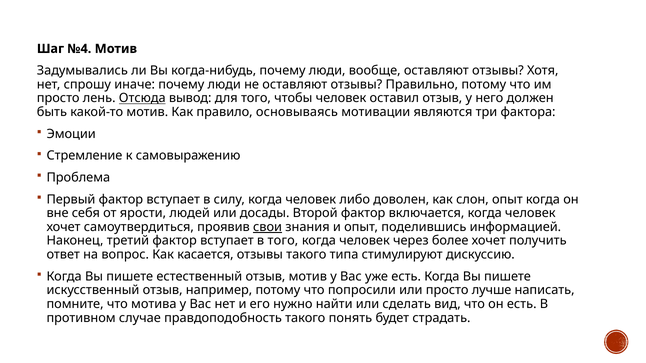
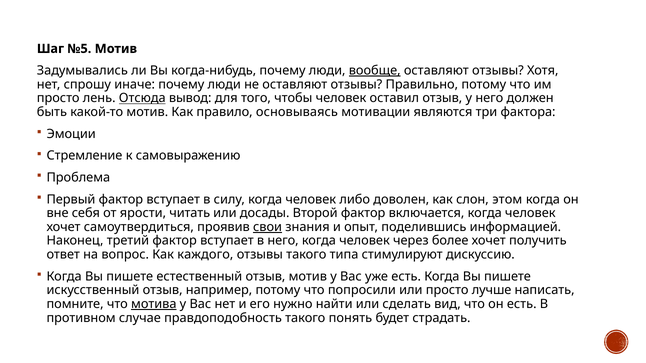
№4: №4 -> №5
вообще underline: none -> present
слон опыт: опыт -> этом
людей: людей -> читать
в того: того -> него
касается: касается -> каждого
мотива underline: none -> present
